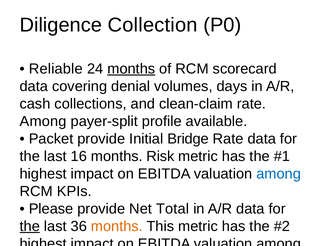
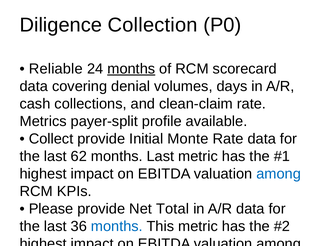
Among at (43, 121): Among -> Metrics
Packet at (51, 139): Packet -> Collect
Bridge: Bridge -> Monte
16: 16 -> 62
months Risk: Risk -> Last
the at (30, 226) underline: present -> none
months at (117, 226) colour: orange -> blue
